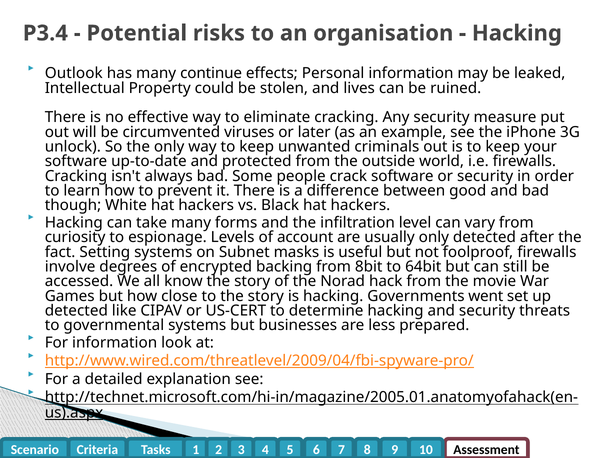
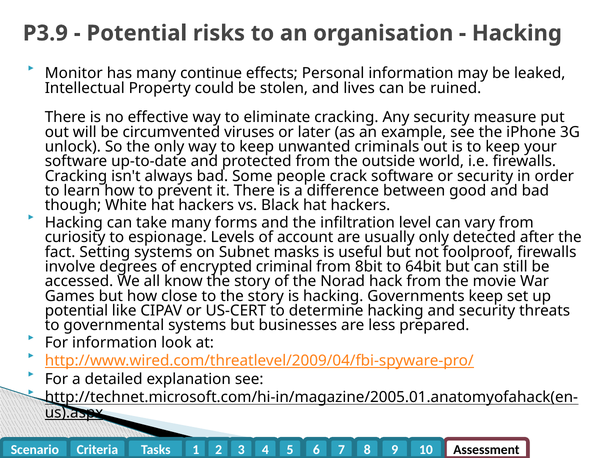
P3.4: P3.4 -> P3.9
Outlook: Outlook -> Monitor
backing: backing -> criminal
Governments went: went -> keep
detected at (76, 311): detected -> potential
